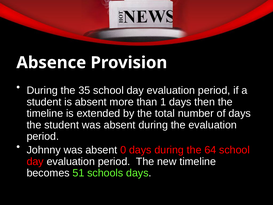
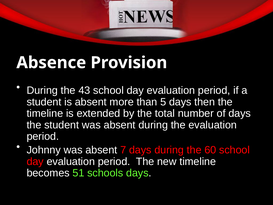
35: 35 -> 43
1: 1 -> 5
0: 0 -> 7
64: 64 -> 60
